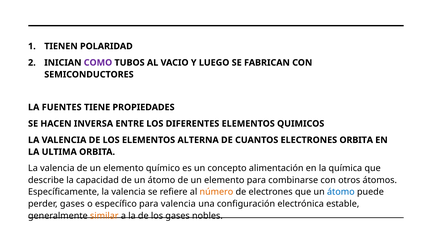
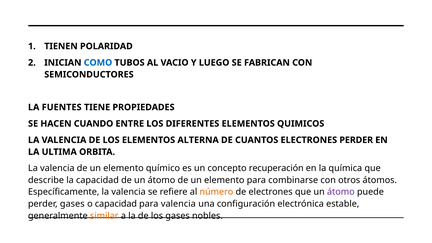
COMO colour: purple -> blue
INVERSA: INVERSA -> CUANDO
ELECTRONES ORBITA: ORBITA -> PERDER
alimentación: alimentación -> recuperación
átomo at (341, 192) colour: blue -> purple
o específico: específico -> capacidad
